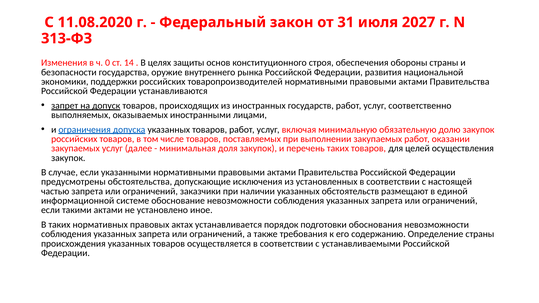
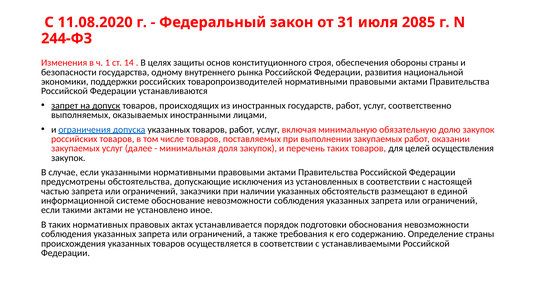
2027: 2027 -> 2085
313-ФЗ: 313-ФЗ -> 244-ФЗ
0: 0 -> 1
оружие: оружие -> одному
